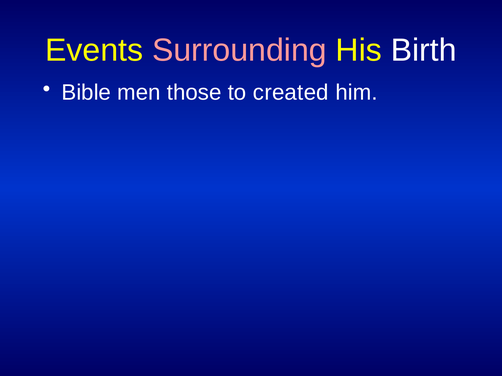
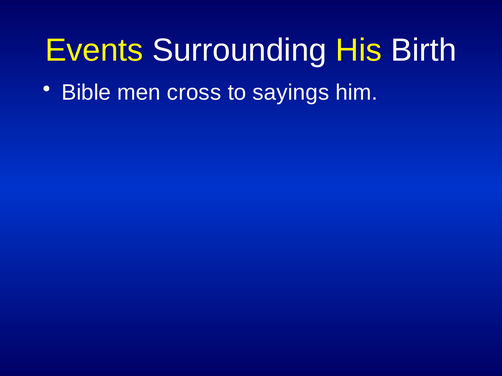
Surrounding colour: pink -> white
those: those -> cross
created: created -> sayings
